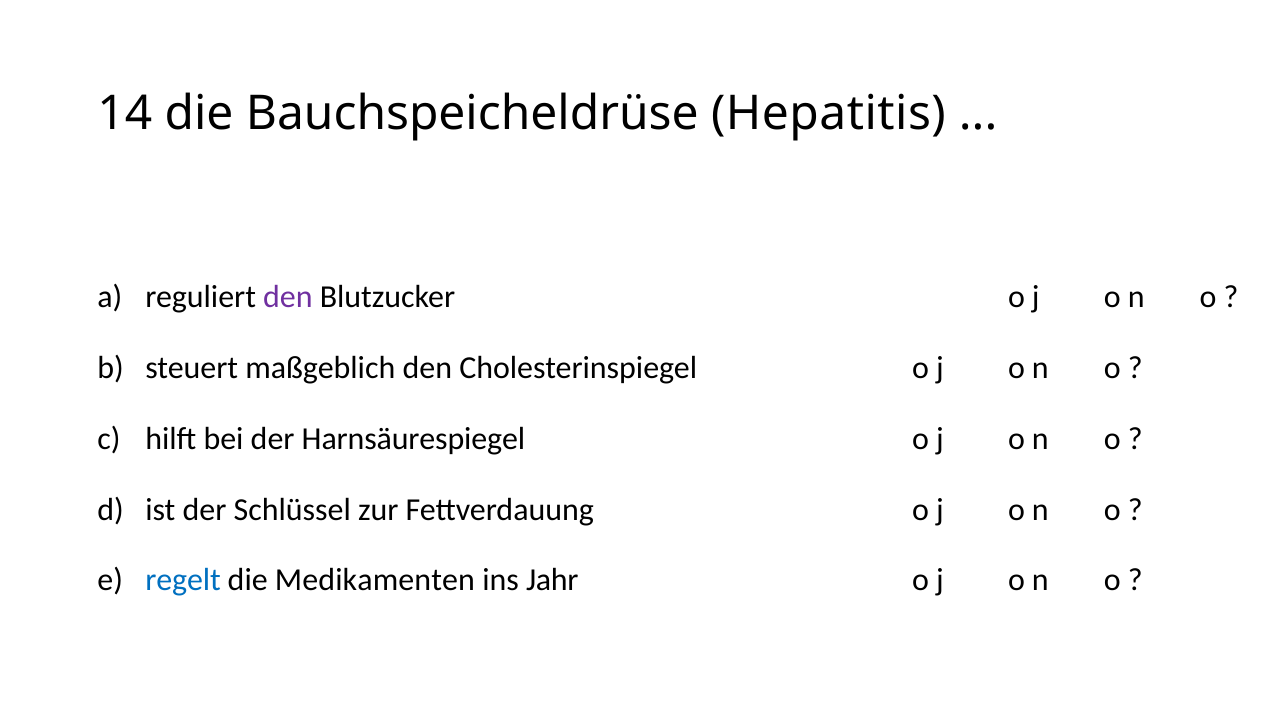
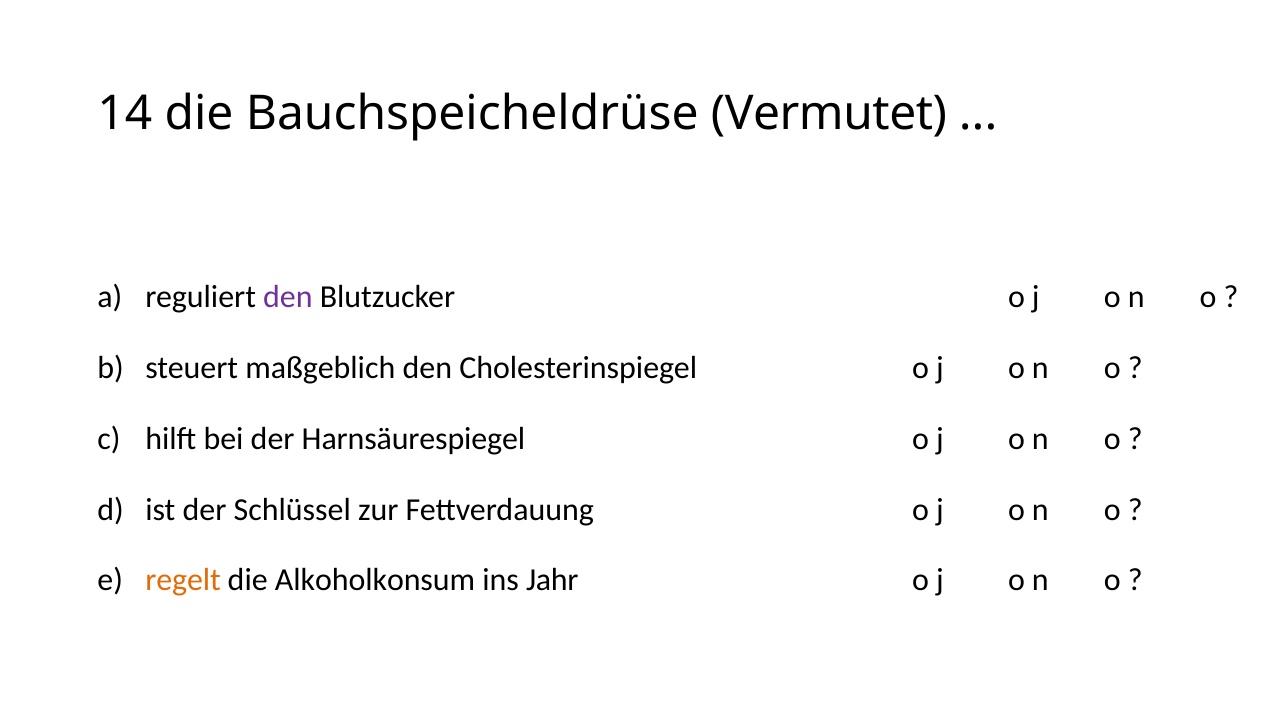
Hepatitis: Hepatitis -> Vermutet
regelt colour: blue -> orange
Medikamenten: Medikamenten -> Alkoholkonsum
